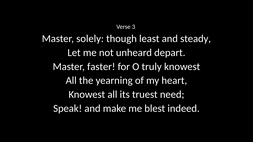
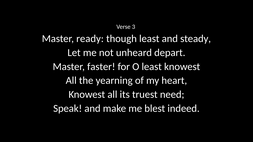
solely: solely -> ready
O truly: truly -> least
